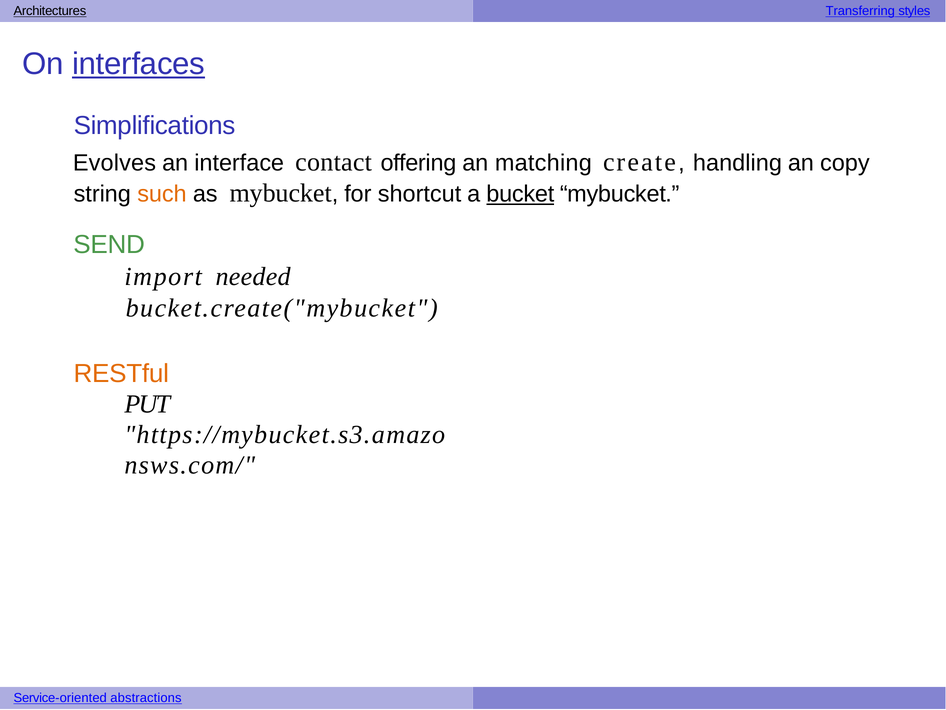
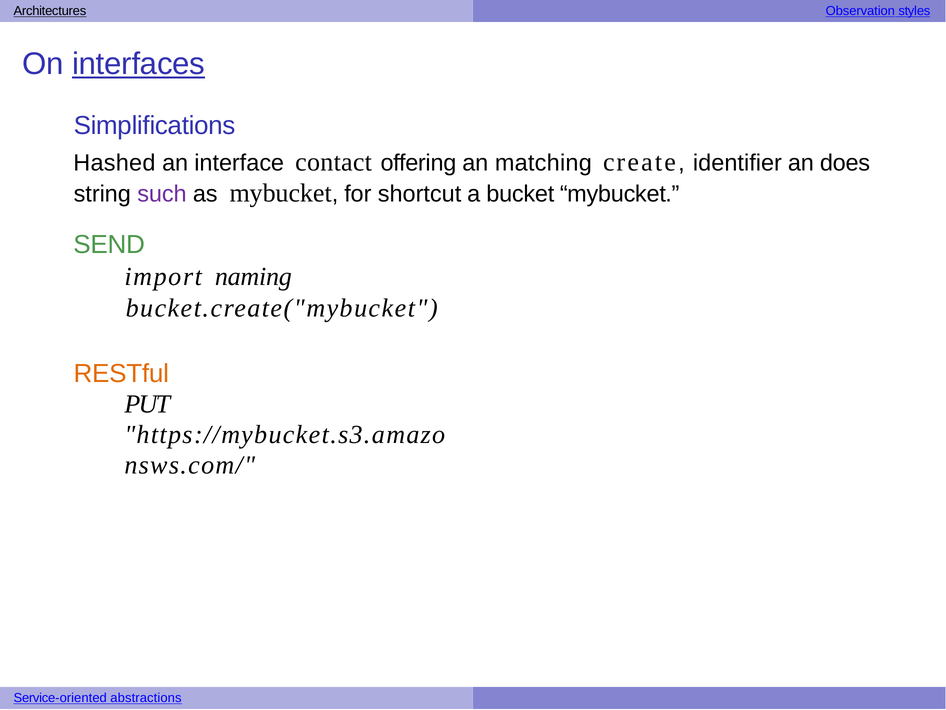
Transferring: Transferring -> Observation
Evolves: Evolves -> Hashed
handling: handling -> identifier
copy: copy -> does
such colour: orange -> purple
bucket underline: present -> none
needed: needed -> naming
